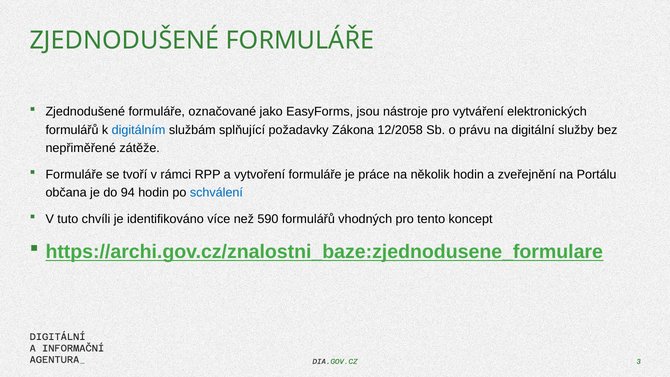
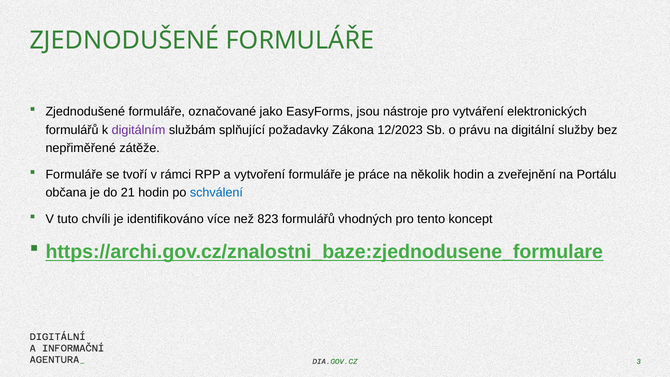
digitálním colour: blue -> purple
12/2058: 12/2058 -> 12/2023
94: 94 -> 21
590: 590 -> 823
